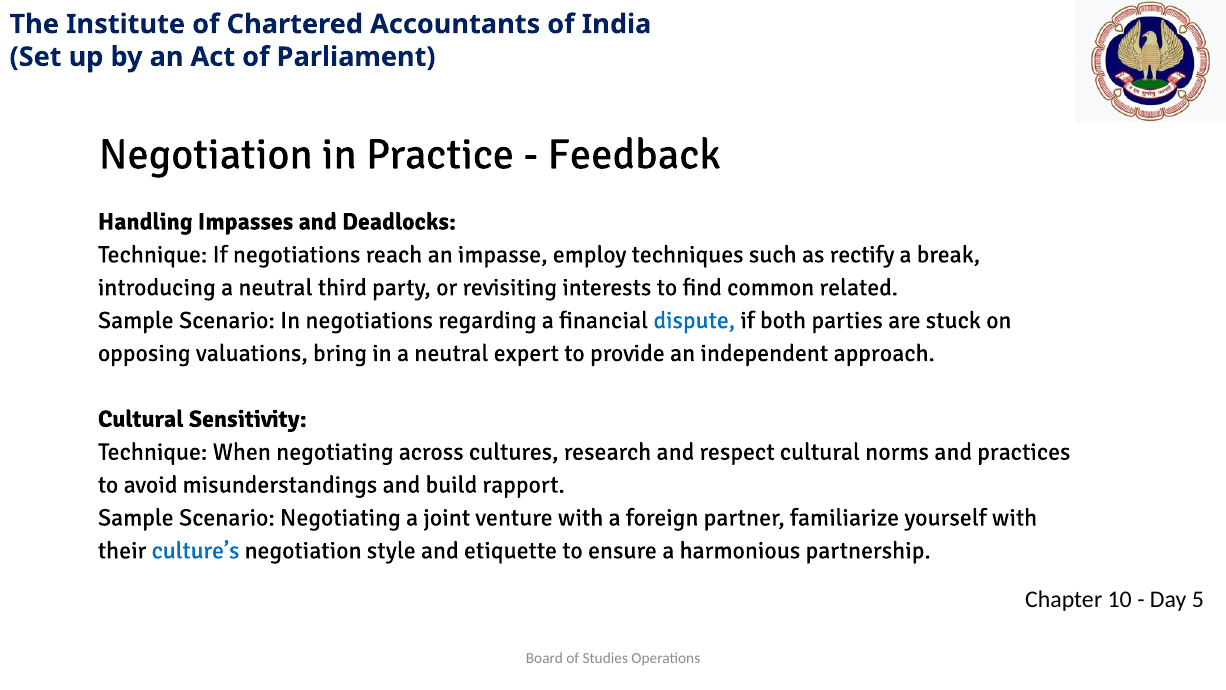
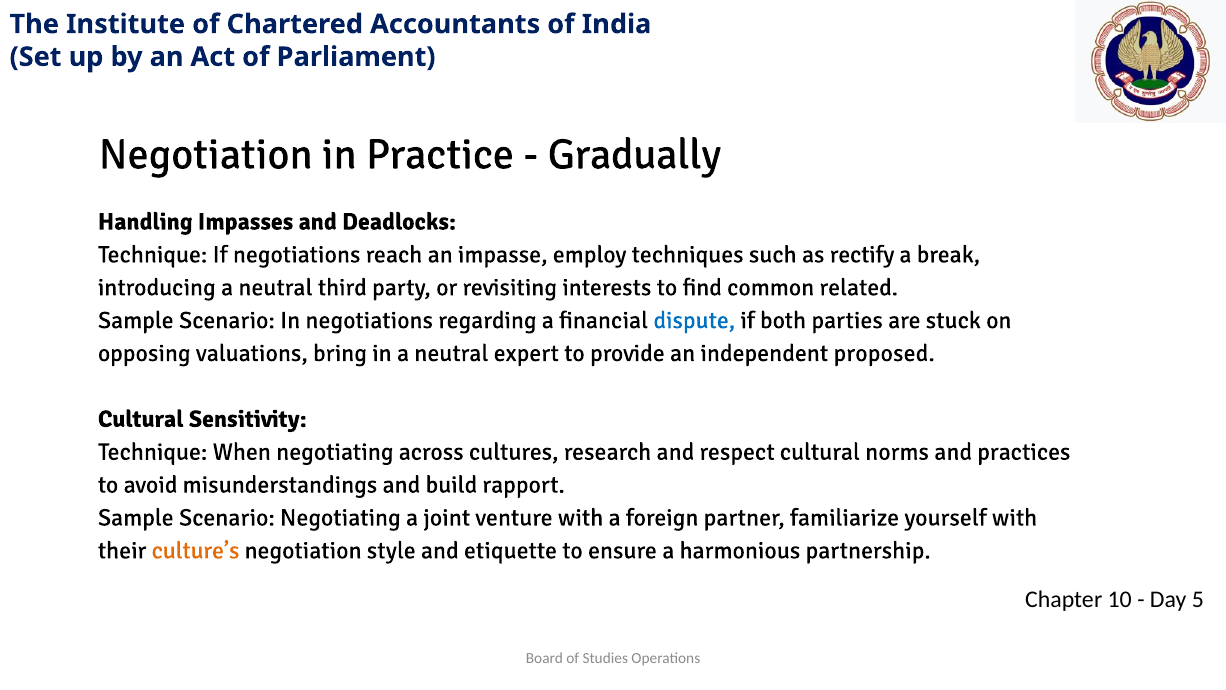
Feedback: Feedback -> Gradually
approach: approach -> proposed
culture’s colour: blue -> orange
